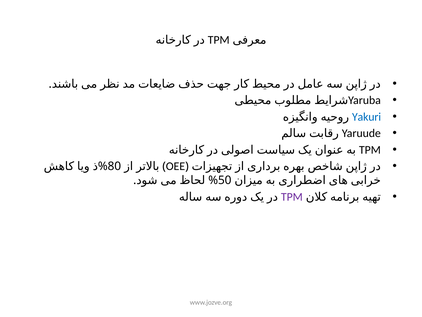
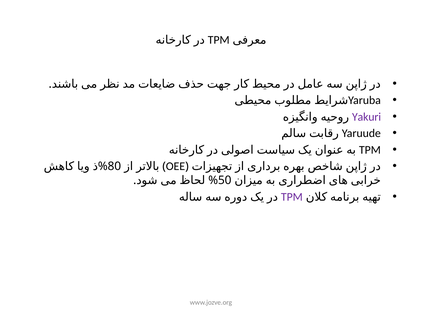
Yakuri colour: blue -> purple
